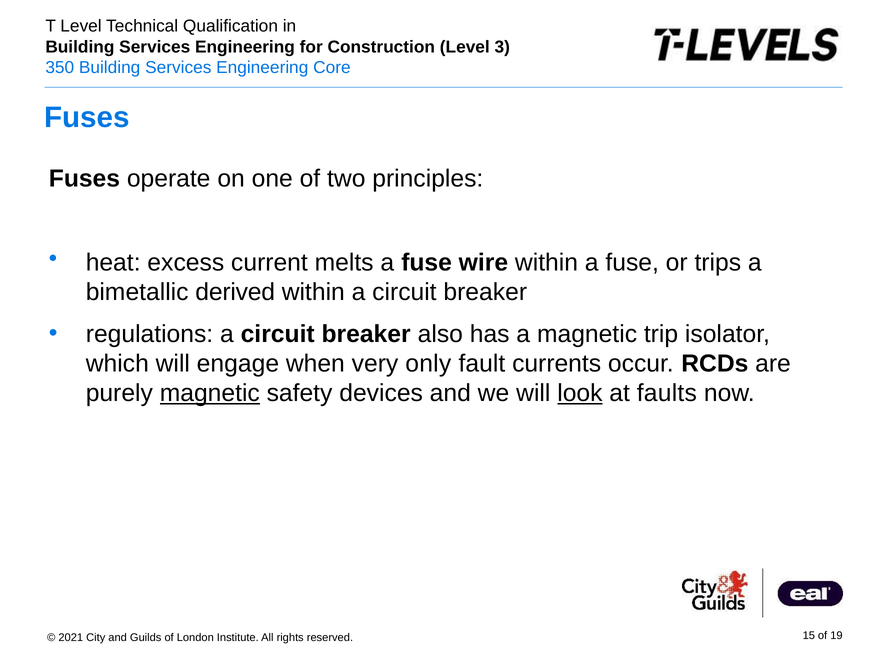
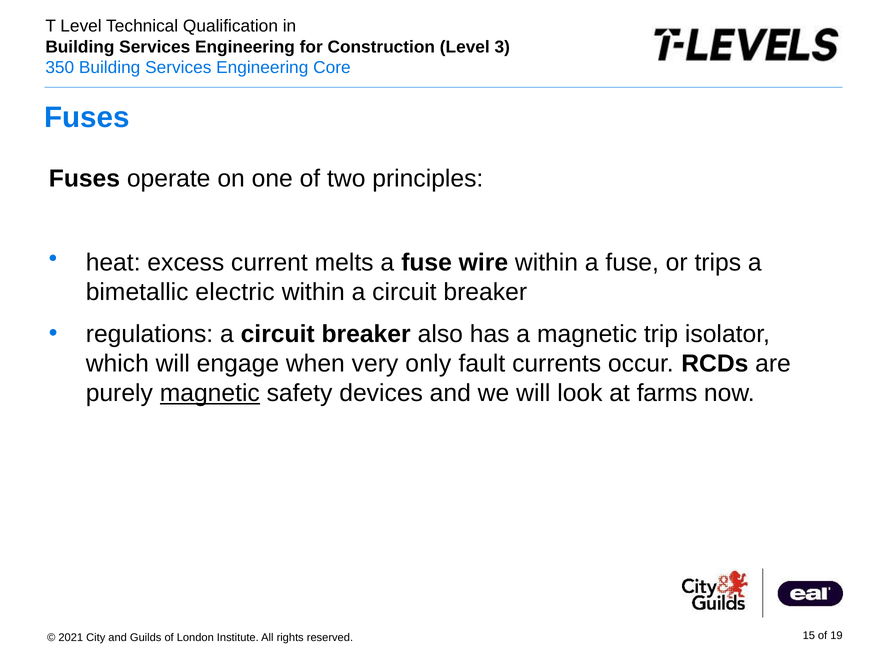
derived: derived -> electric
look underline: present -> none
faults: faults -> farms
